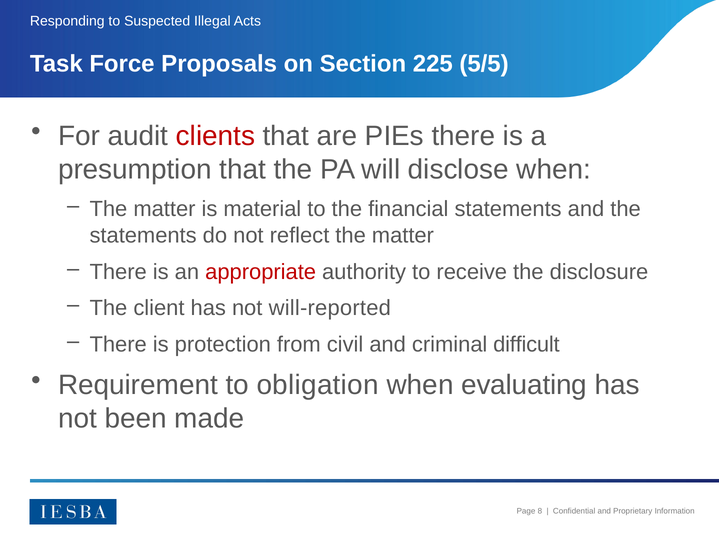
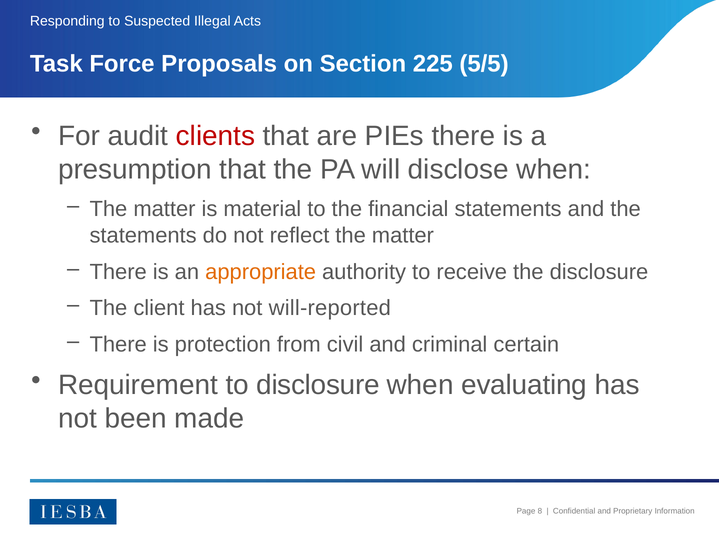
appropriate colour: red -> orange
difficult: difficult -> certain
to obligation: obligation -> disclosure
